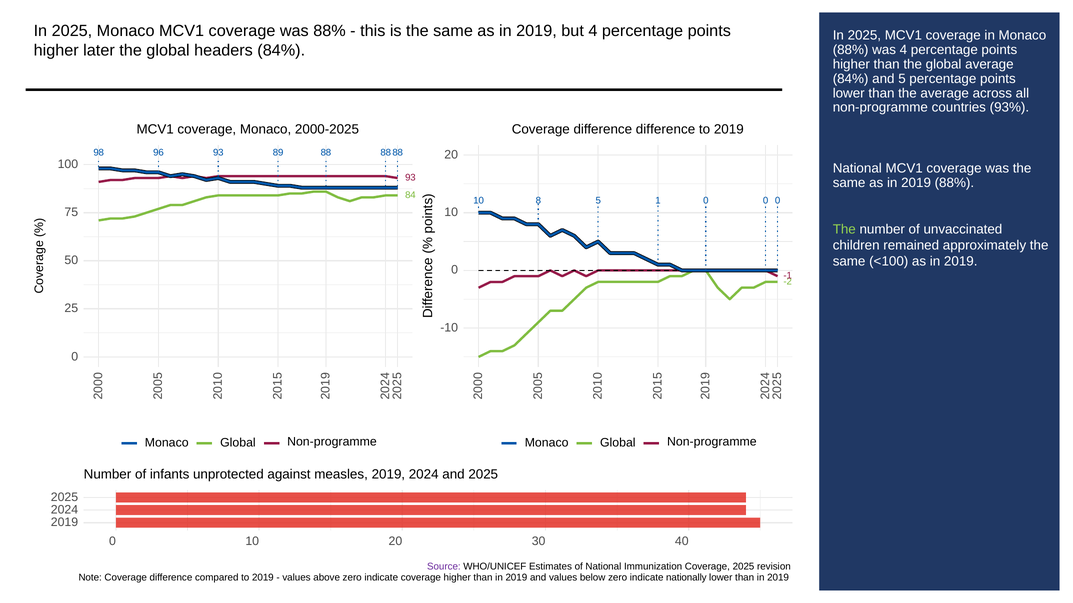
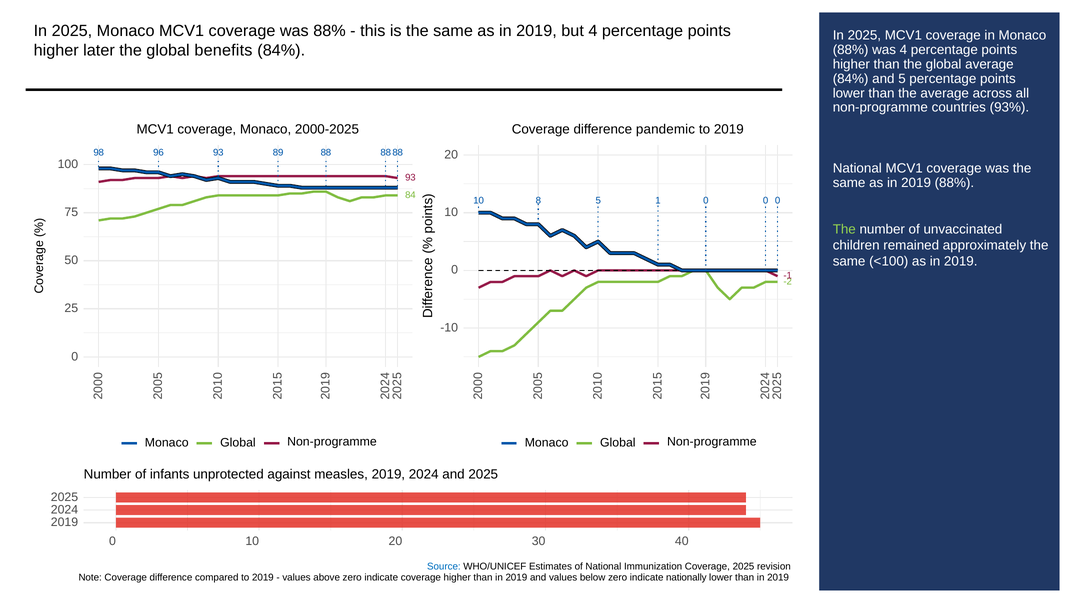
headers: headers -> benefits
difference difference: difference -> pandemic
Source colour: purple -> blue
